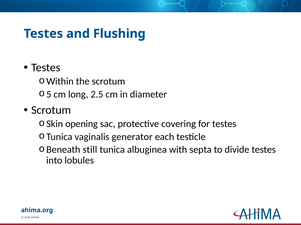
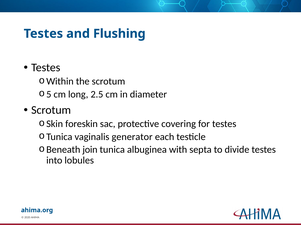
opening: opening -> foreskin
still: still -> join
